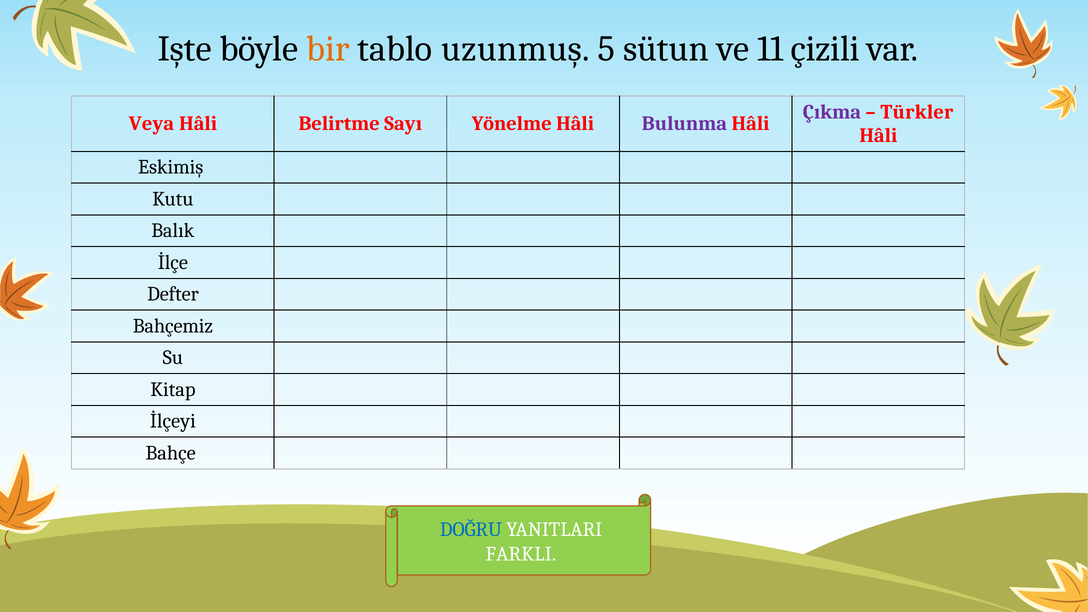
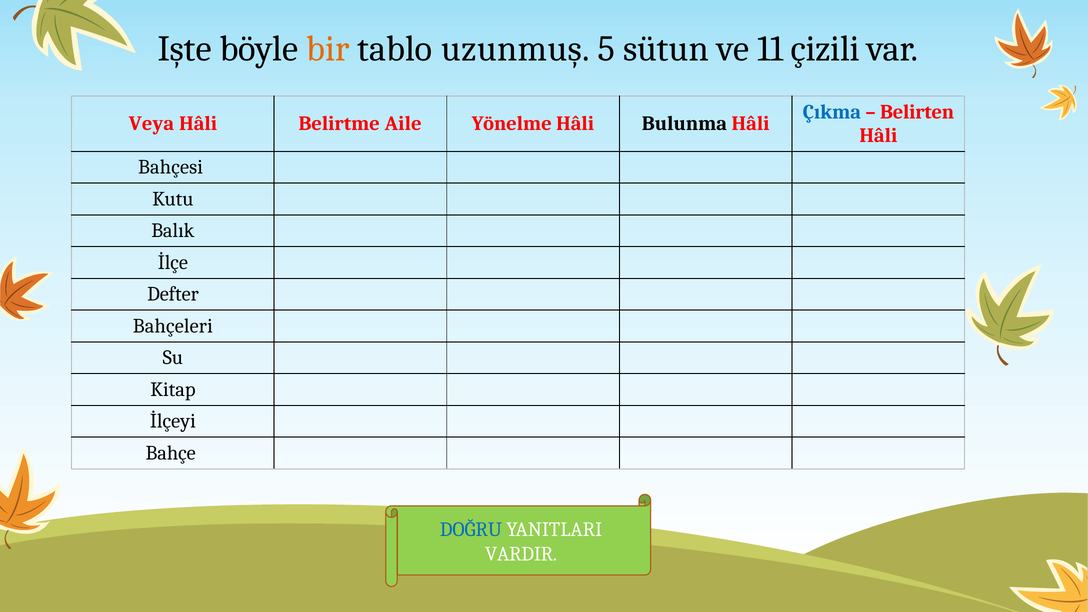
Çıkma colour: purple -> blue
Türkler: Türkler -> Belirten
Sayı: Sayı -> Aile
Bulunma colour: purple -> black
Eskimiş: Eskimiş -> Bahçesi
Bahçemiz: Bahçemiz -> Bahçeleri
FARKLI: FARKLI -> VARDIR
